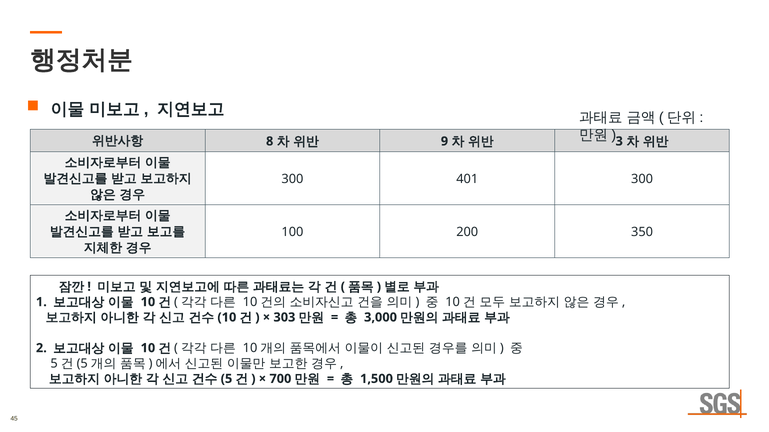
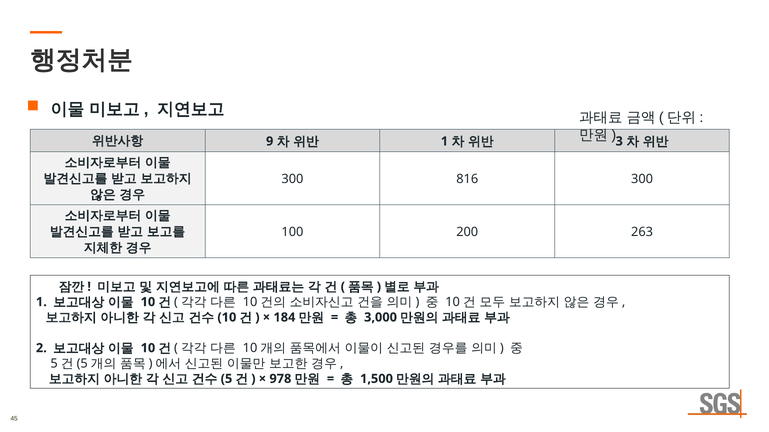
8: 8 -> 9
9 at (444, 141): 9 -> 1
401: 401 -> 816
350: 350 -> 263
303: 303 -> 184
700: 700 -> 978
